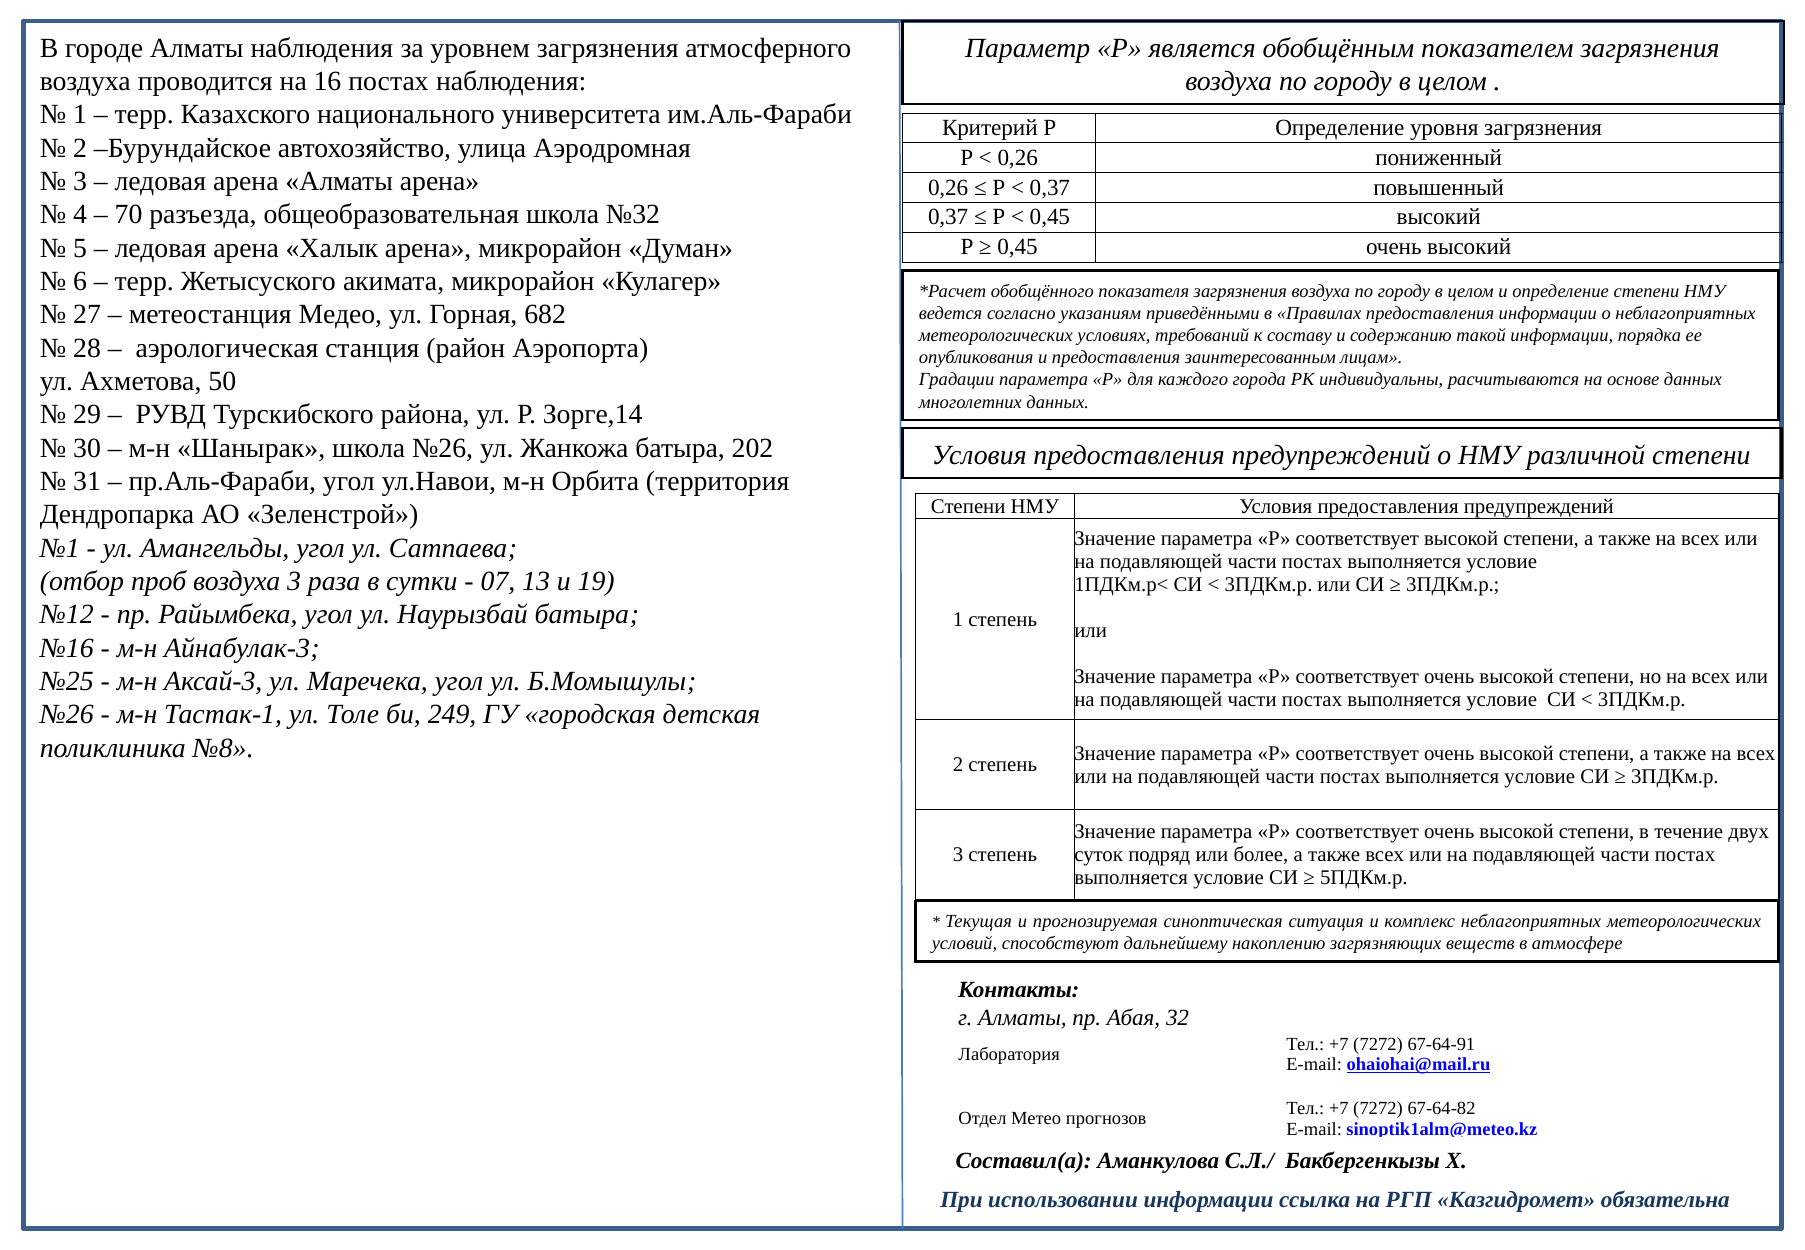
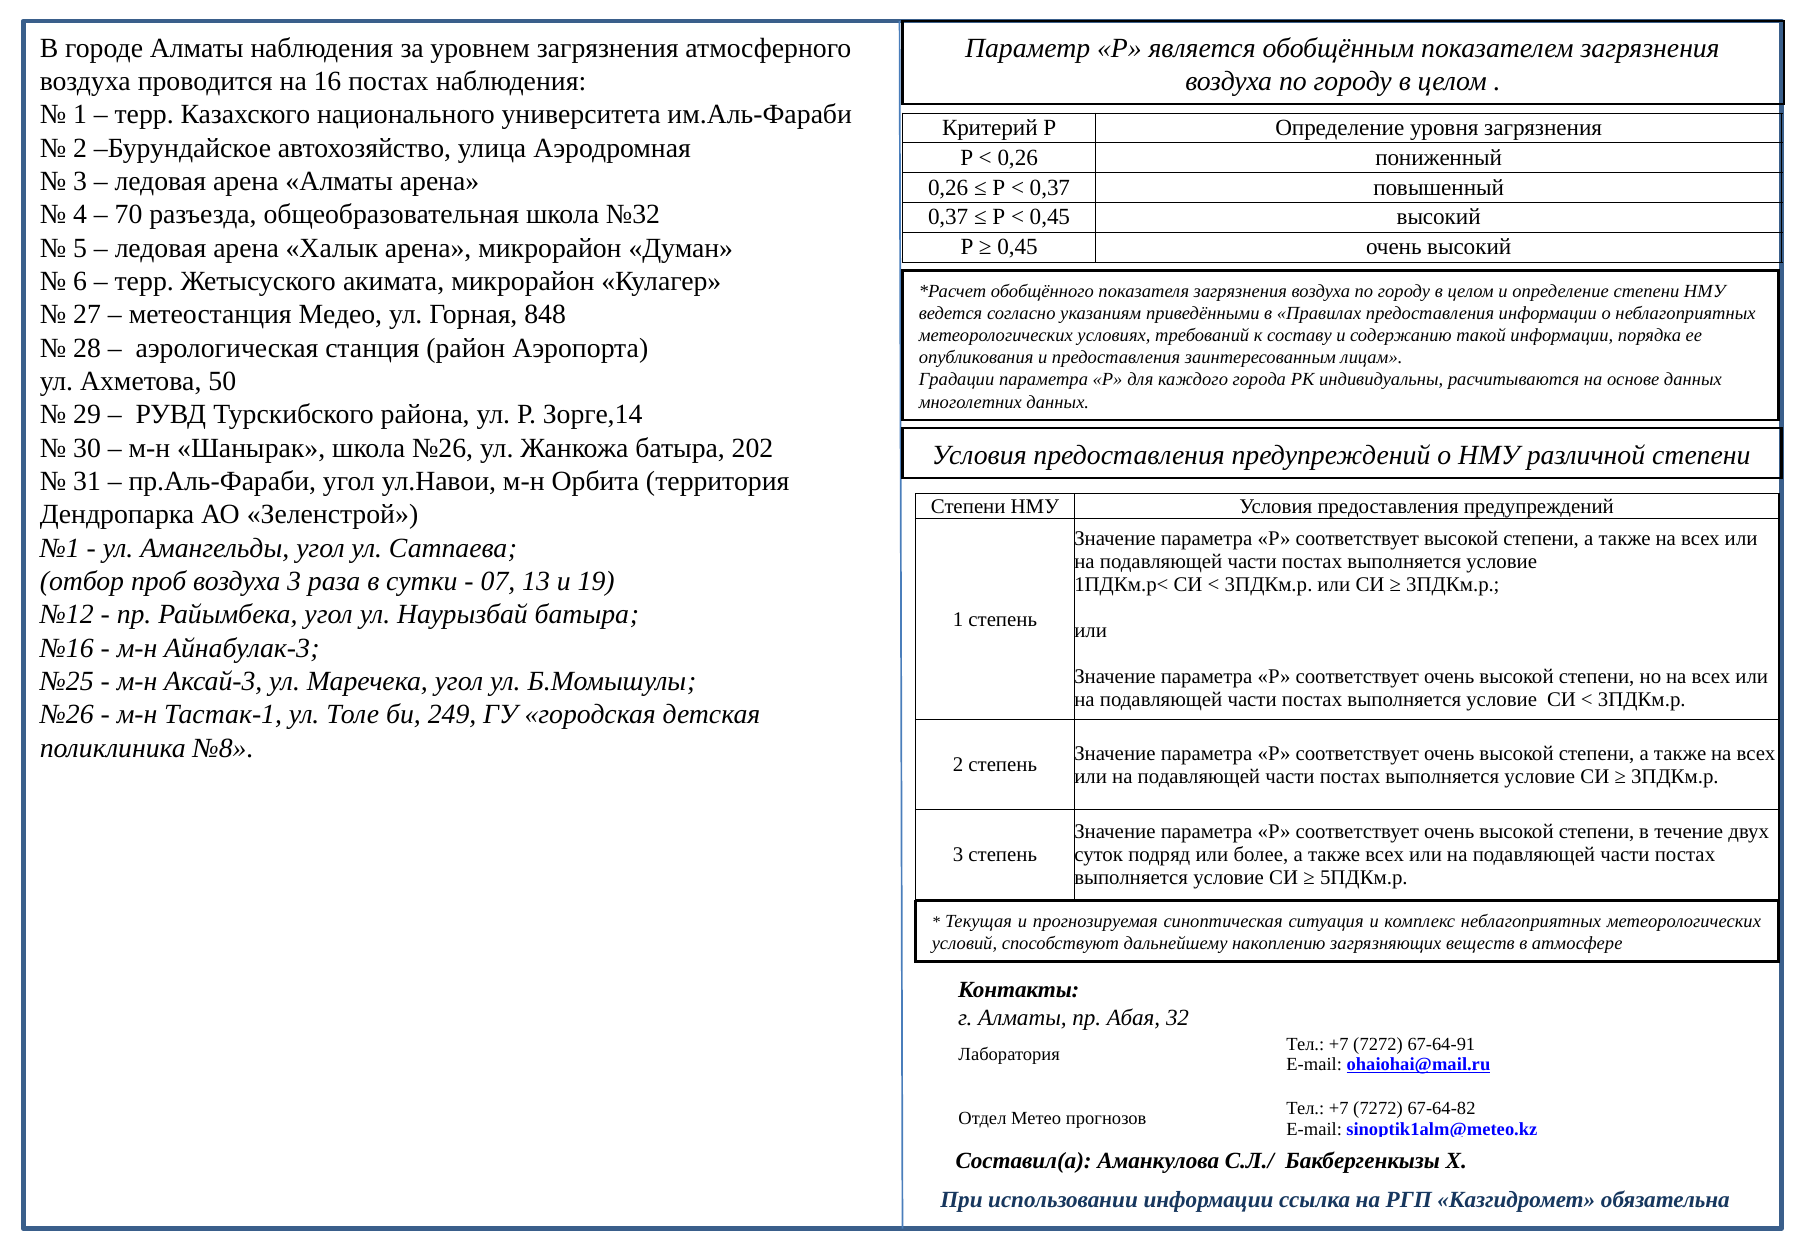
682: 682 -> 848
